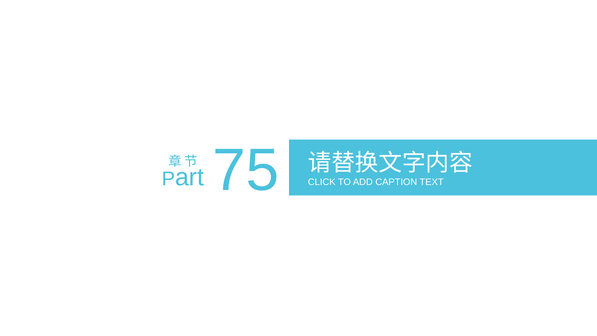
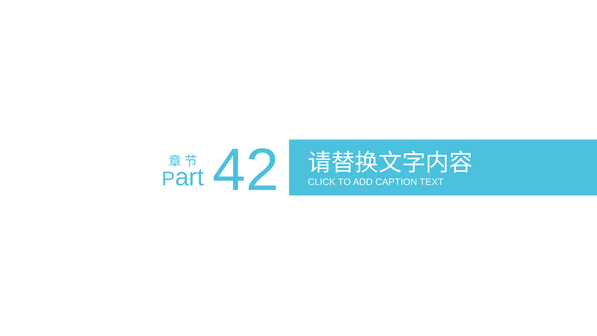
75: 75 -> 42
